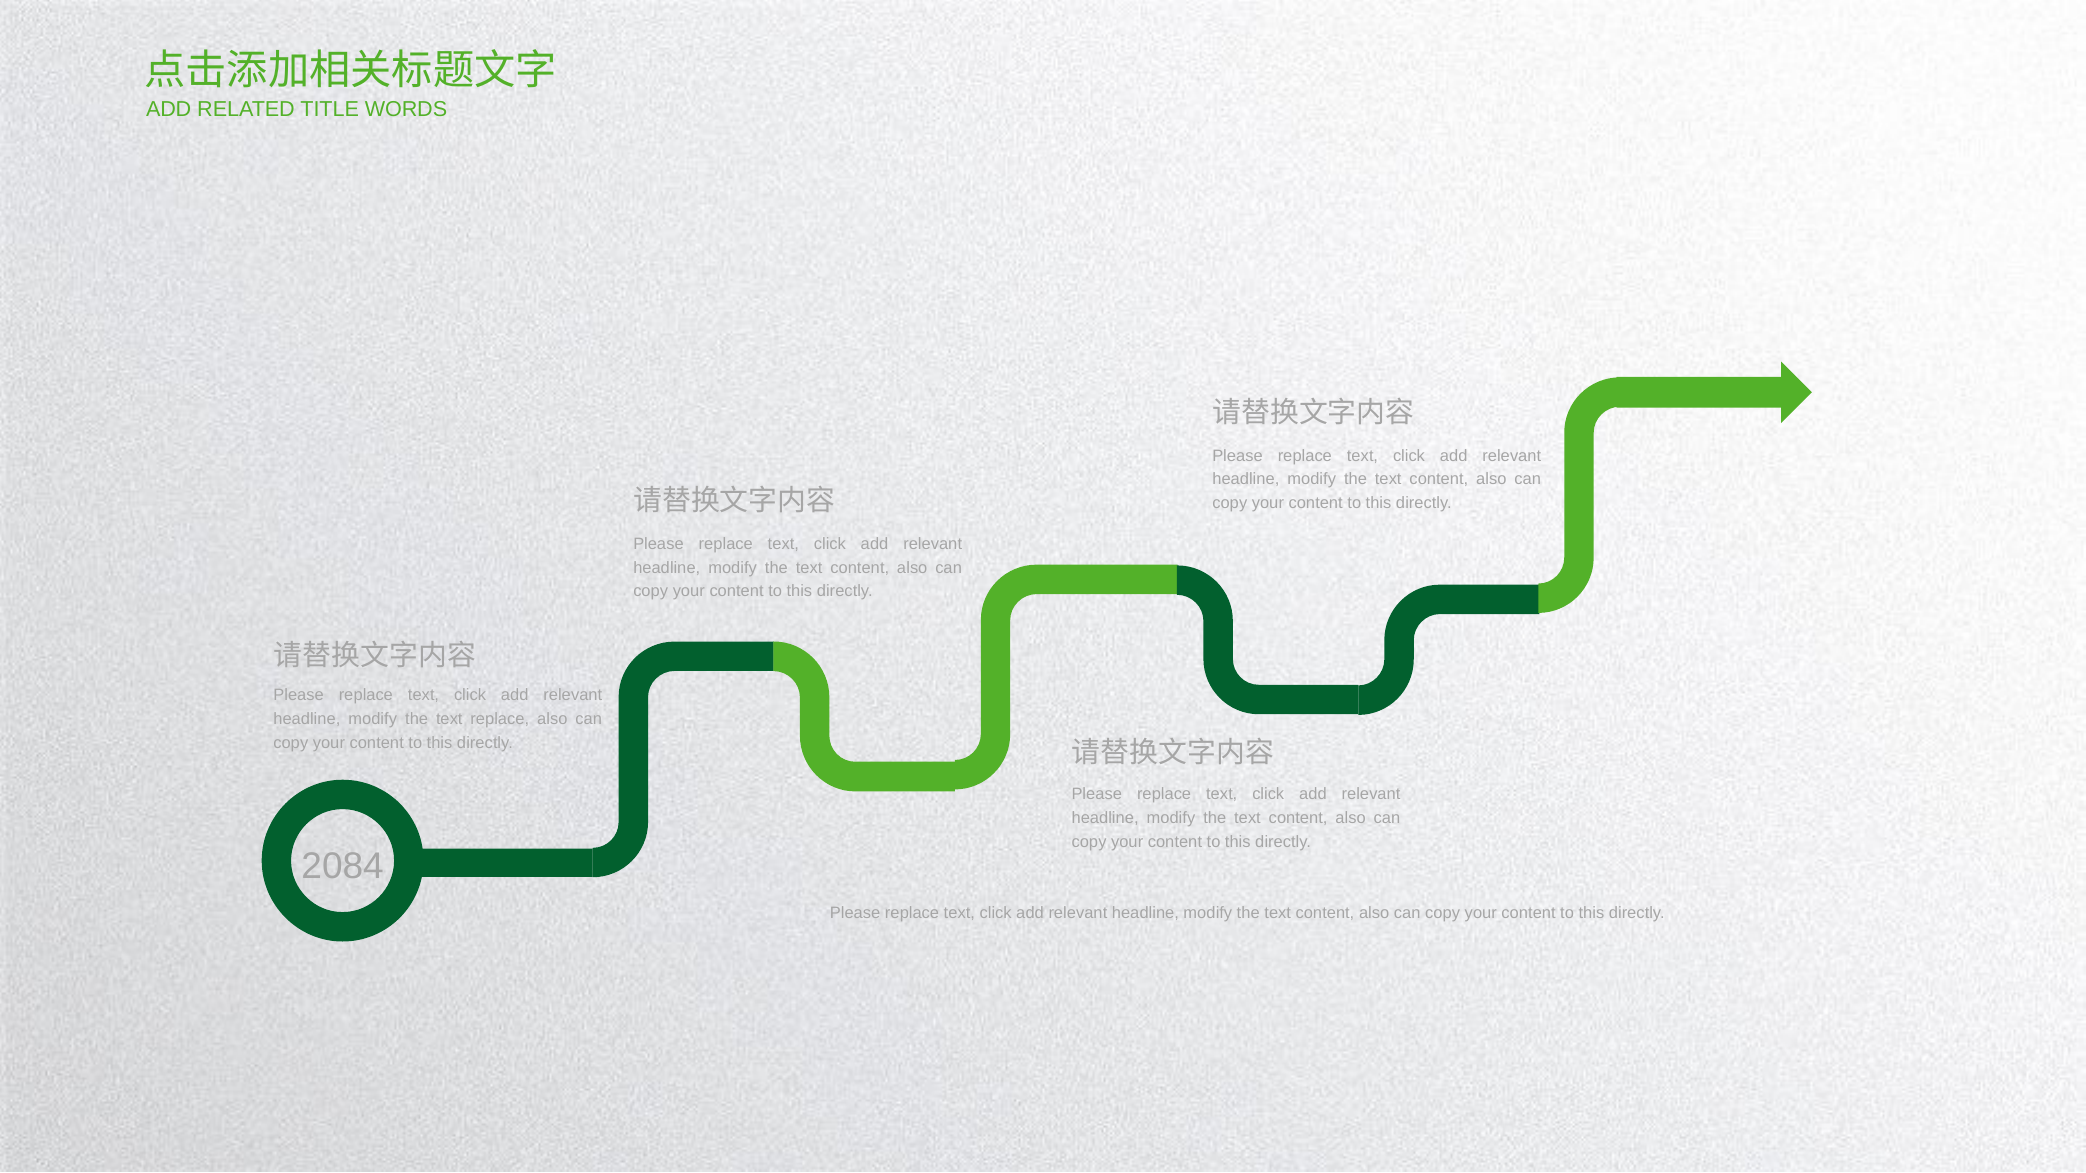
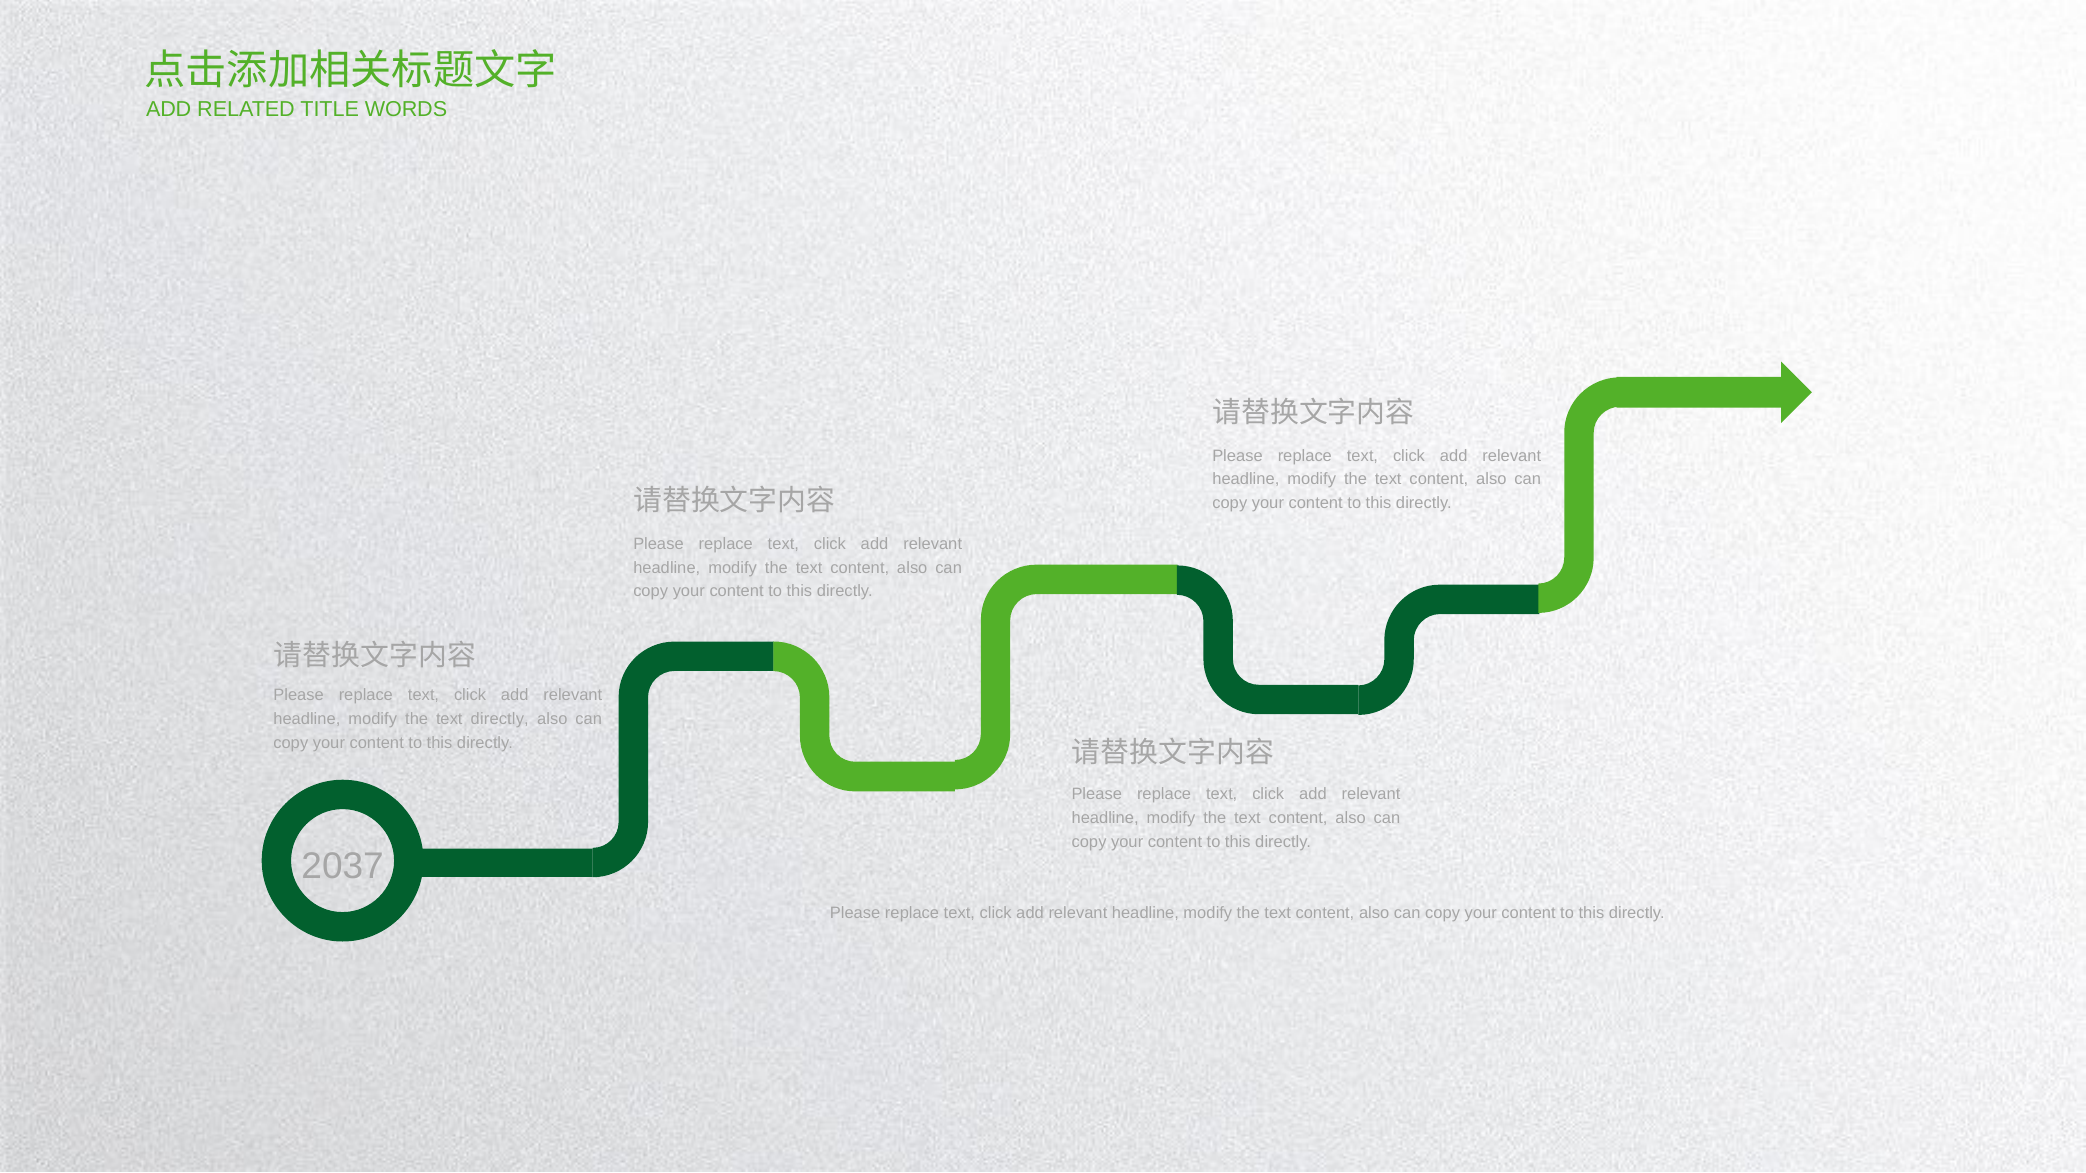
text replace: replace -> directly
2084: 2084 -> 2037
